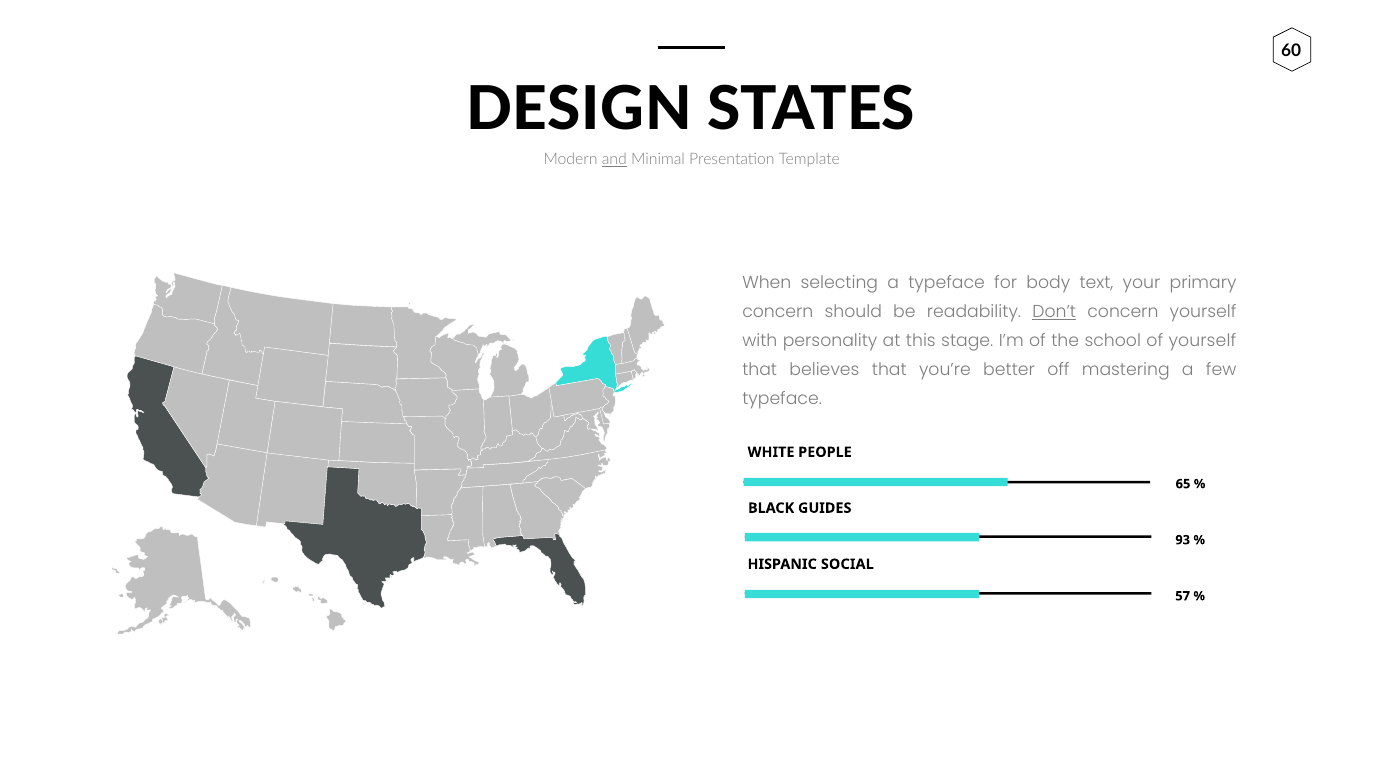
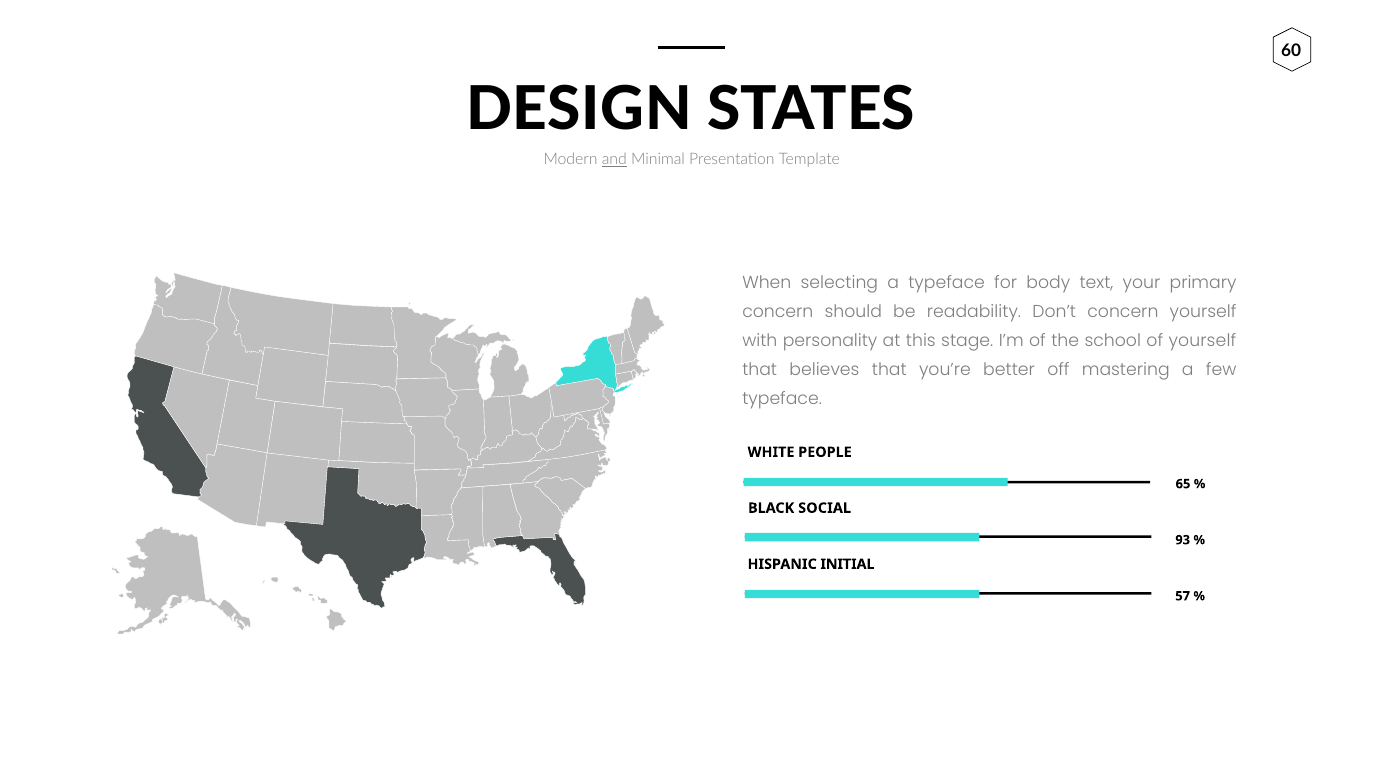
Don’t underline: present -> none
GUIDES: GUIDES -> SOCIAL
SOCIAL: SOCIAL -> INITIAL
